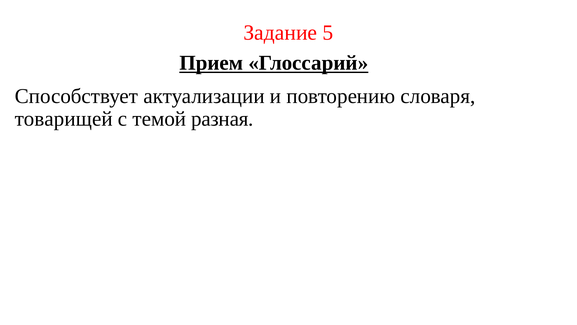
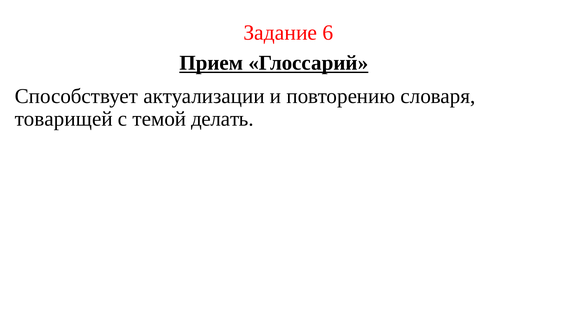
5: 5 -> 6
разная: разная -> делать
